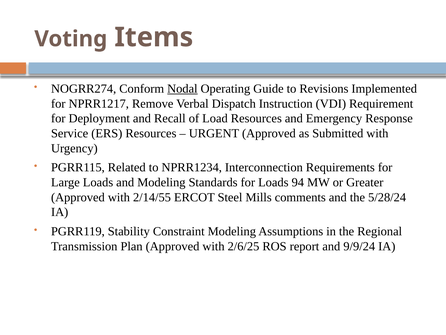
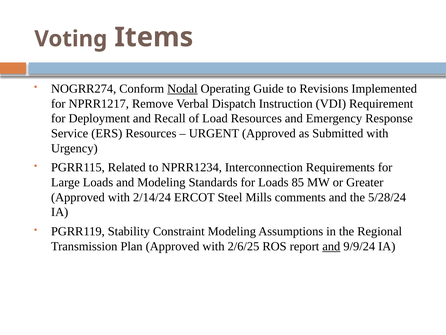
94: 94 -> 85
2/14/55: 2/14/55 -> 2/14/24
and at (331, 246) underline: none -> present
